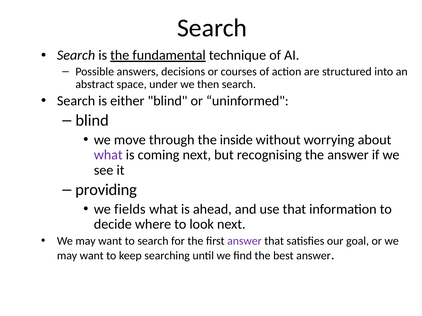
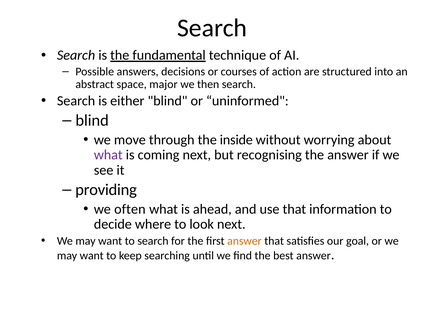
under: under -> major
fields: fields -> often
answer at (244, 241) colour: purple -> orange
